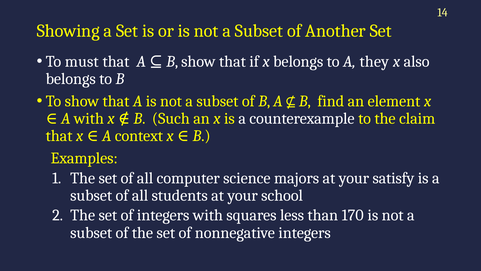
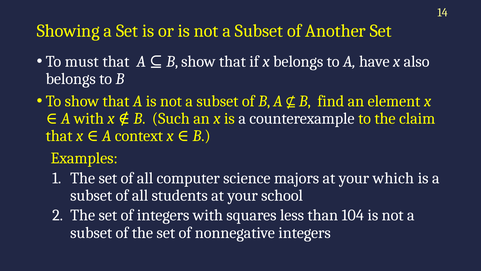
they: they -> have
satisfy: satisfy -> which
170: 170 -> 104
